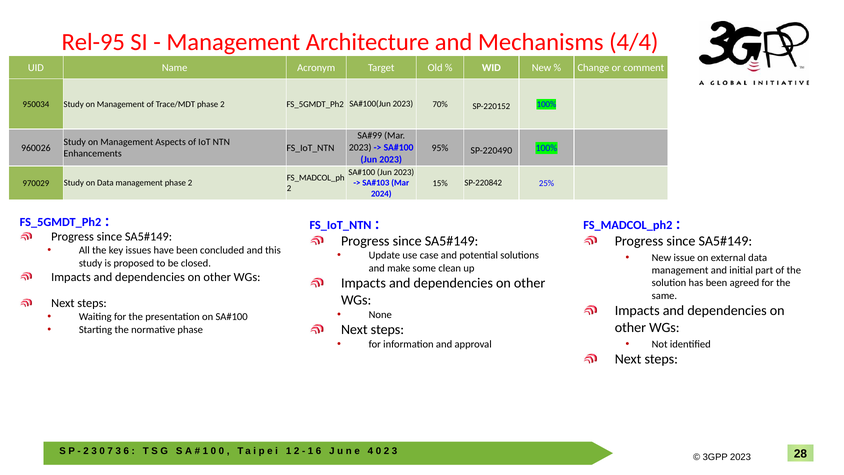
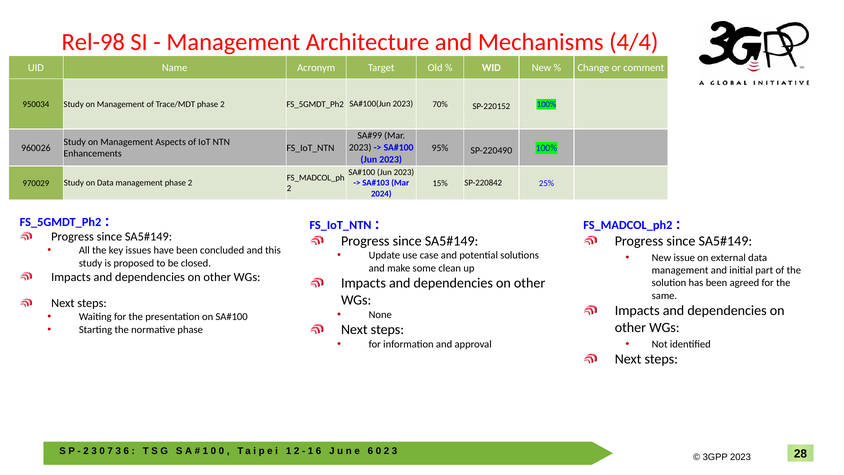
Rel-95: Rel-95 -> Rel-98
4 at (370, 451): 4 -> 6
